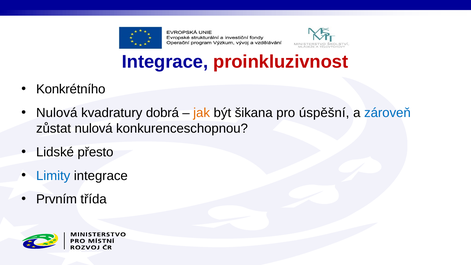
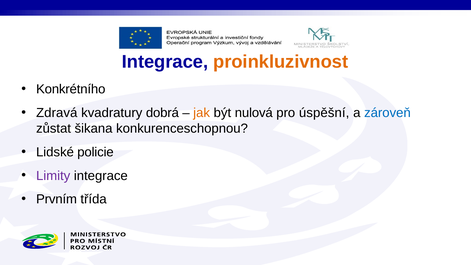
proinkluzivnost colour: red -> orange
Nulová at (57, 113): Nulová -> Zdravá
šikana: šikana -> nulová
zůstat nulová: nulová -> šikana
přesto: přesto -> policie
Limity colour: blue -> purple
